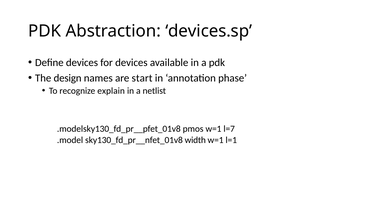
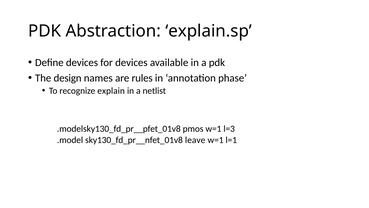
devices.sp: devices.sp -> explain.sp
start: start -> rules
l=7: l=7 -> l=3
width: width -> leave
